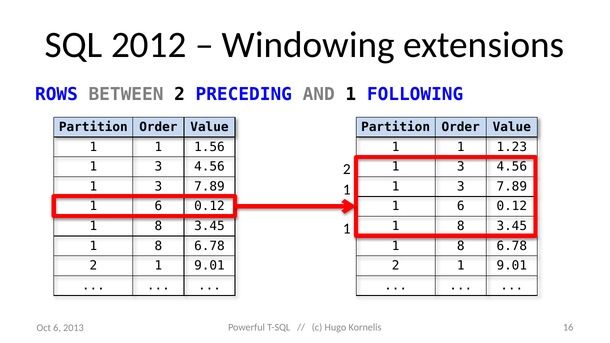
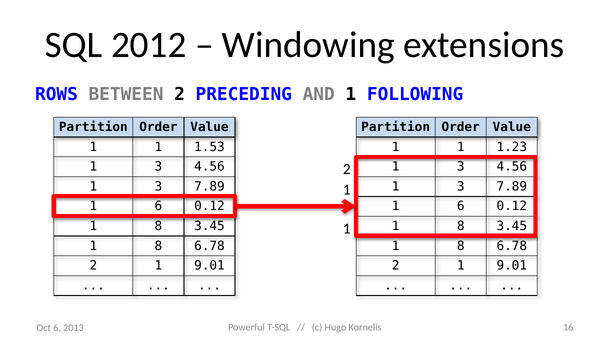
1.56: 1.56 -> 1.53
